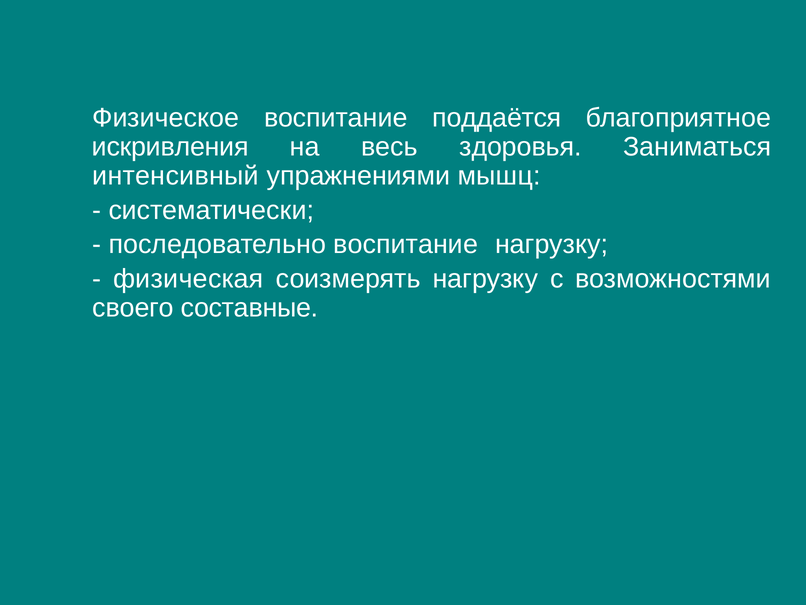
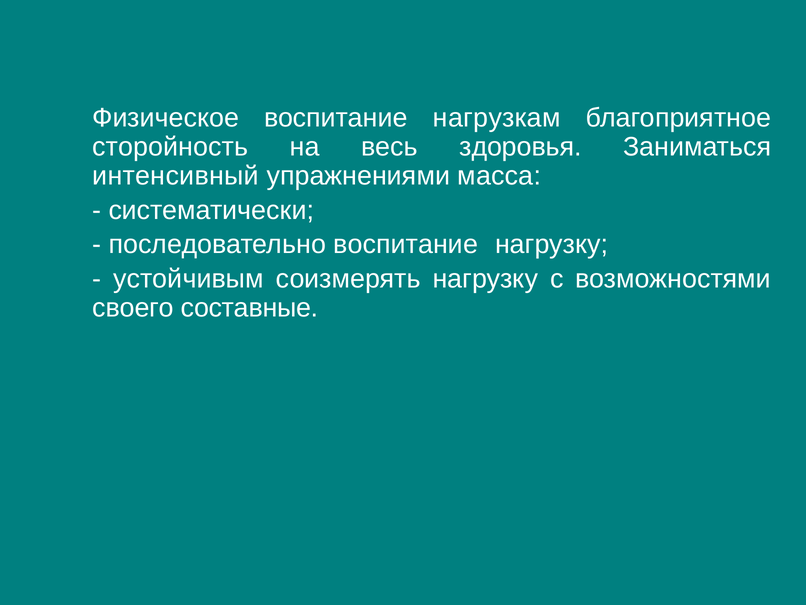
поддаётся: поддаётся -> нагрузкам
искривления: искривления -> сторойность
мышц: мышц -> масса
физическая: физическая -> устойчивым
